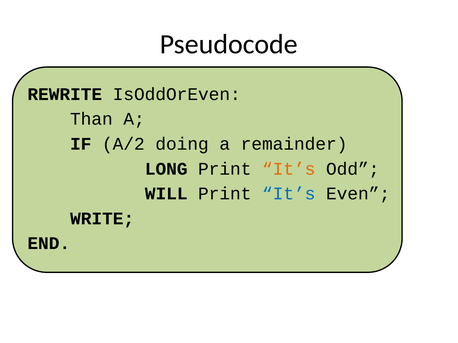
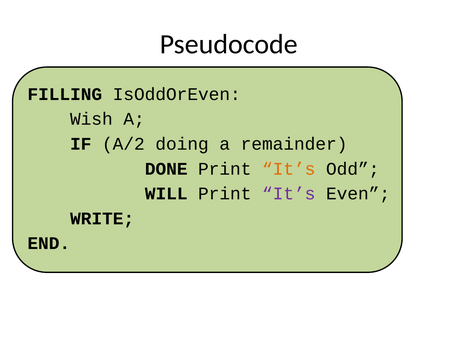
REWRITE: REWRITE -> FILLING
Than: Than -> Wish
LONG: LONG -> DONE
It’s at (289, 194) colour: blue -> purple
